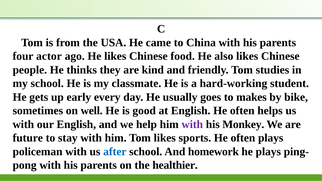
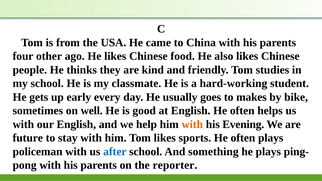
actor: actor -> other
with at (192, 124) colour: purple -> orange
Monkey: Monkey -> Evening
homework: homework -> something
healthier: healthier -> reporter
